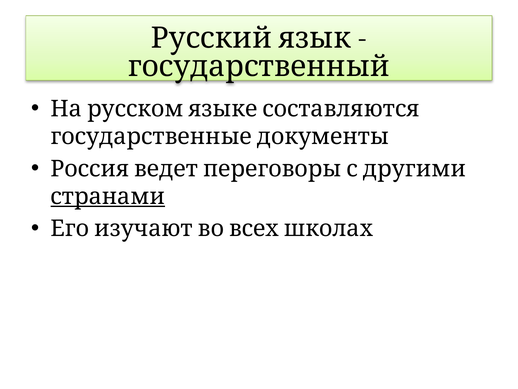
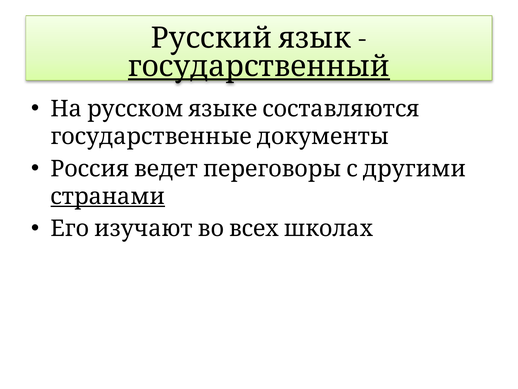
государственный underline: none -> present
